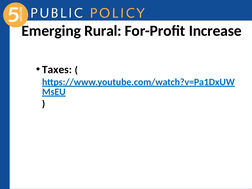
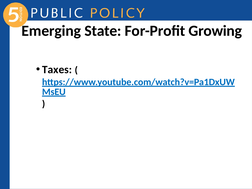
Rural: Rural -> State
Increase: Increase -> Growing
